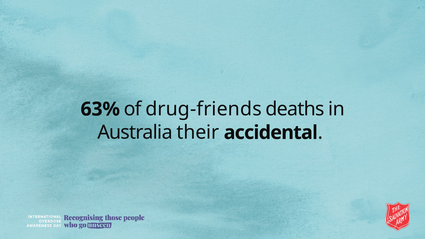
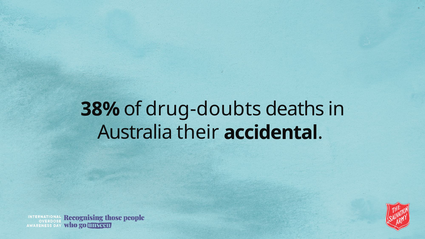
63%: 63% -> 38%
drug-friends: drug-friends -> drug-doubts
